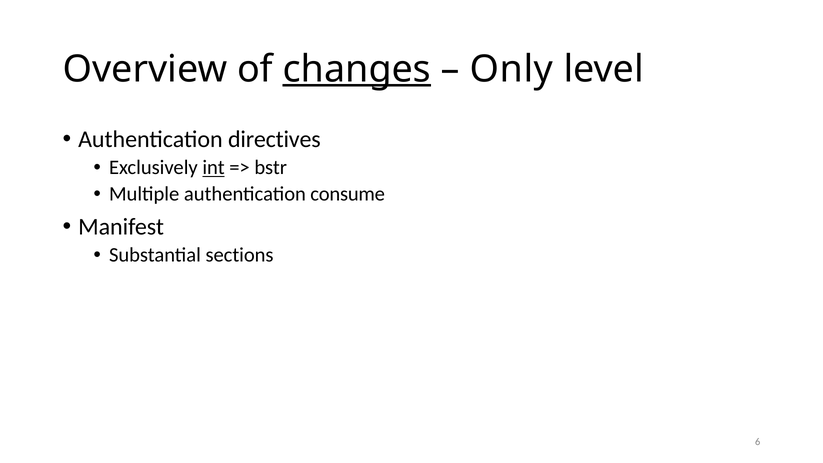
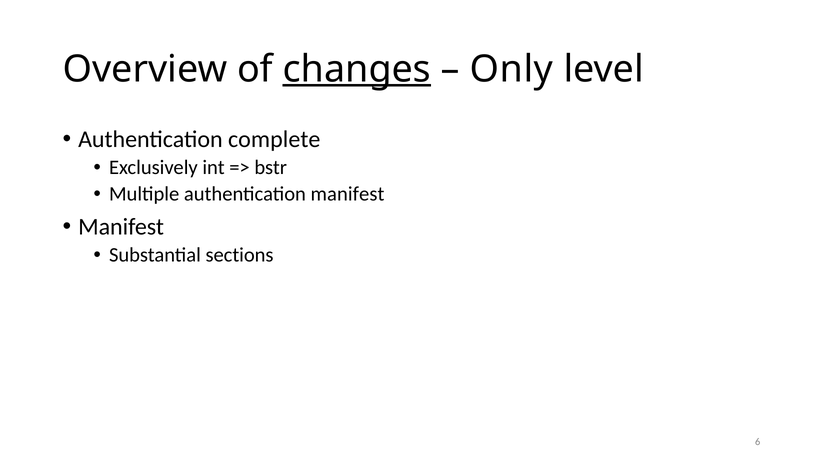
directives: directives -> complete
int underline: present -> none
authentication consume: consume -> manifest
